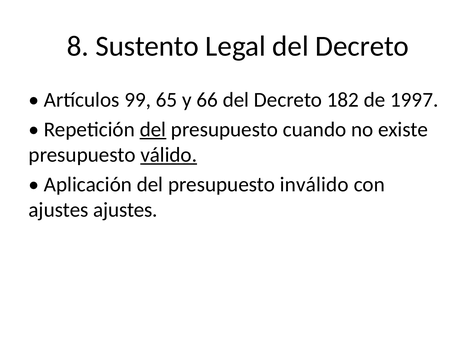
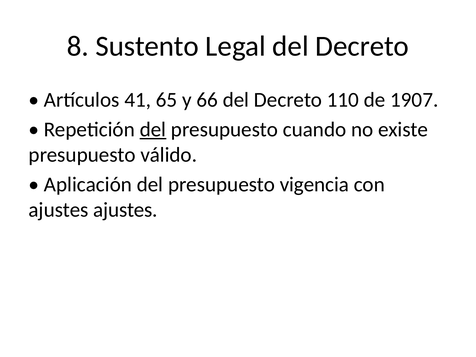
99: 99 -> 41
182: 182 -> 110
1997: 1997 -> 1907
válido underline: present -> none
inválido: inválido -> vigencia
